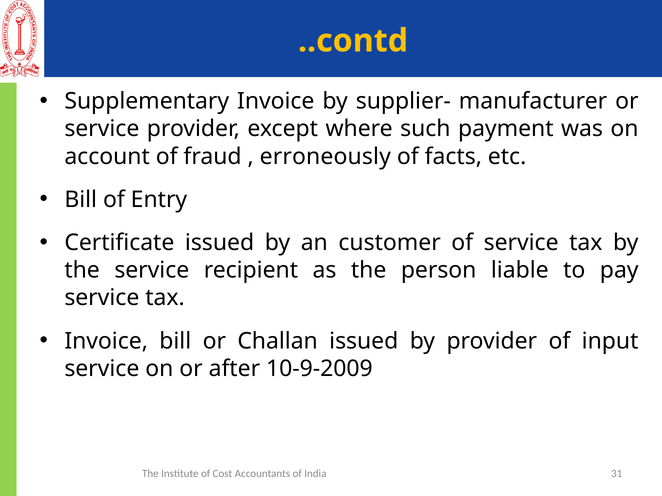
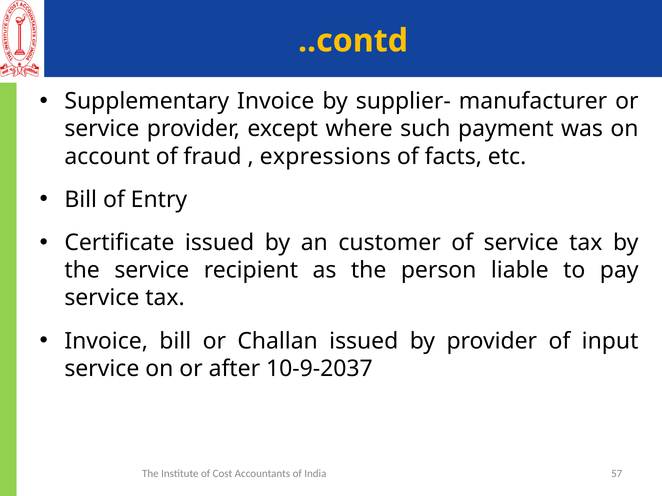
erroneously: erroneously -> expressions
10-9-2009: 10-9-2009 -> 10-9-2037
31: 31 -> 57
